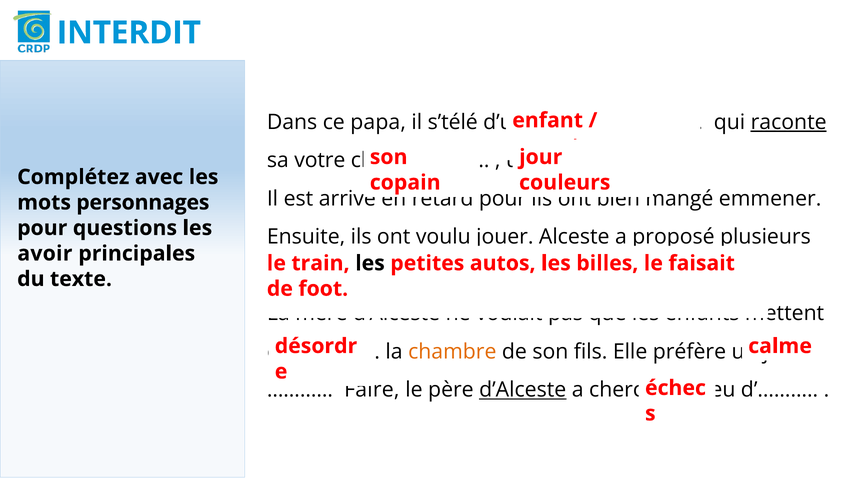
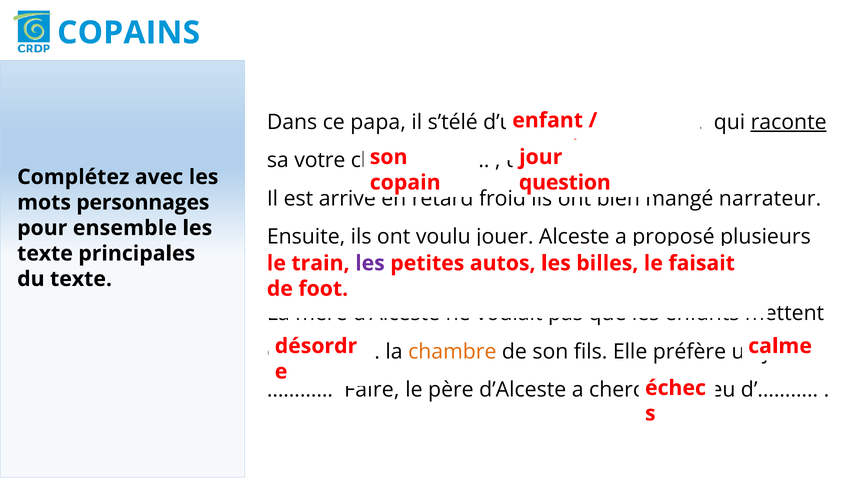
INTERDIT: INTERDIT -> COPAINS
couleurs: couleurs -> question
pour at (502, 199): pour -> froid
mangé emmener: emmener -> narrateur
questions: questions -> ensemble
avoir at (45, 254): avoir -> texte
les at (370, 263) colour: black -> purple
d’Alceste at (523, 390) underline: present -> none
